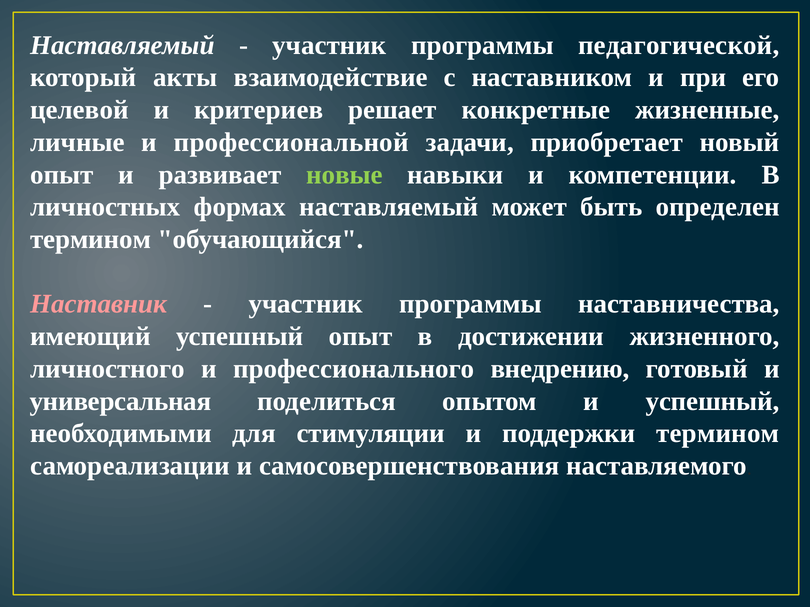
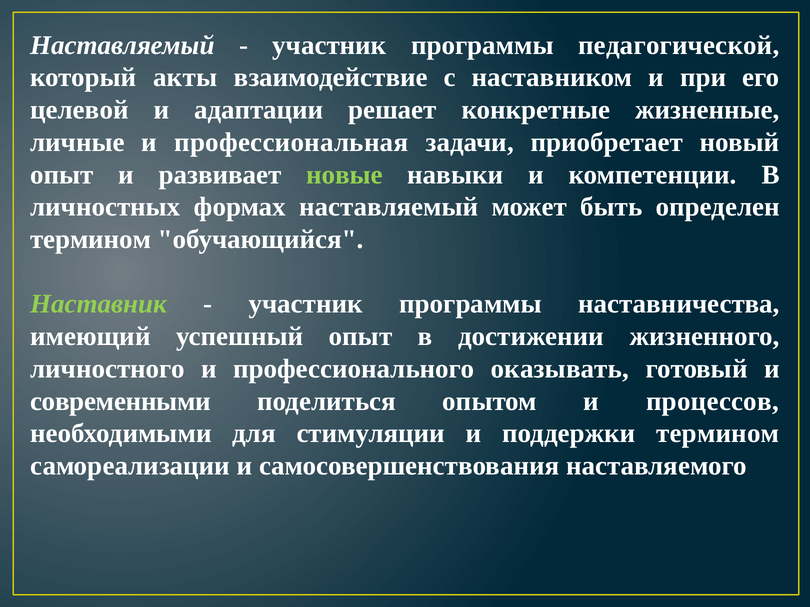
критериев: критериев -> адаптации
профессиональной: профессиональной -> профессиональная
Наставник colour: pink -> light green
внедрению: внедрению -> оказывать
универсальная: универсальная -> современными
и успешный: успешный -> процессов
